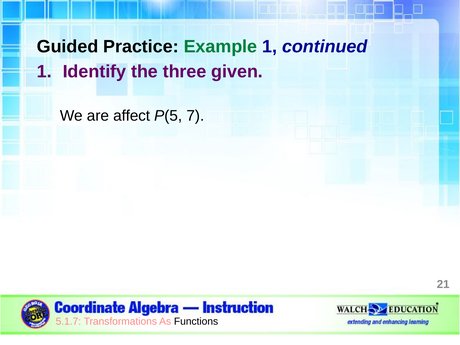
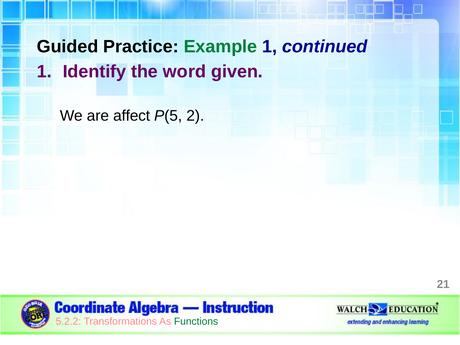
three: three -> word
7: 7 -> 2
5.1.7: 5.1.7 -> 5.2.2
Functions colour: black -> green
